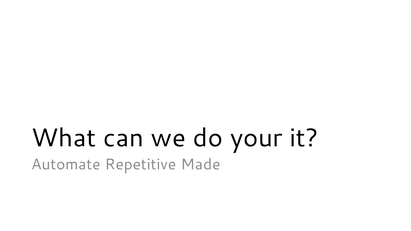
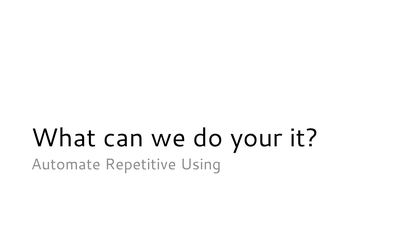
Made: Made -> Using
